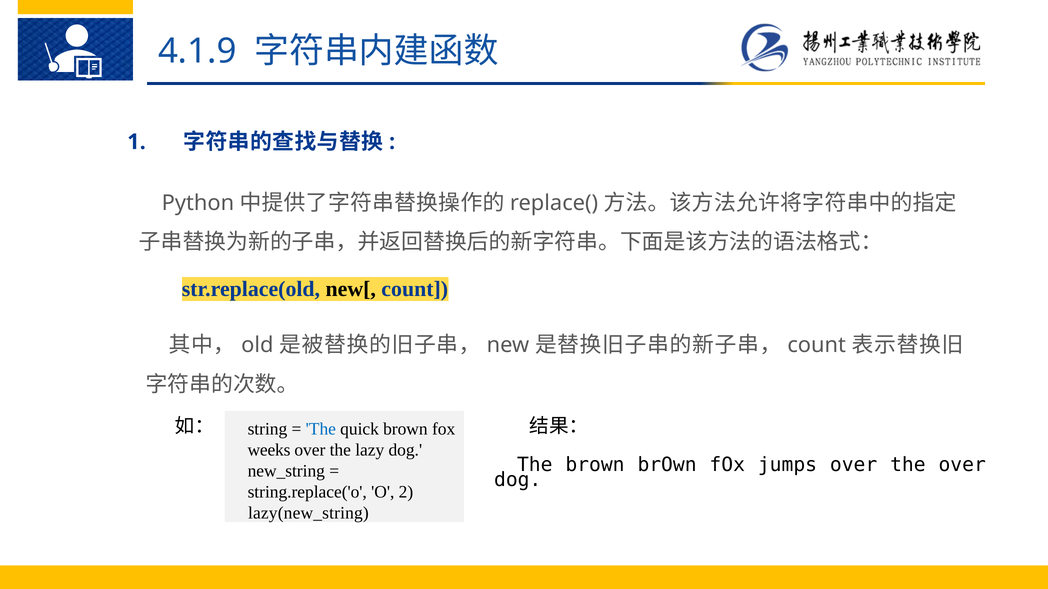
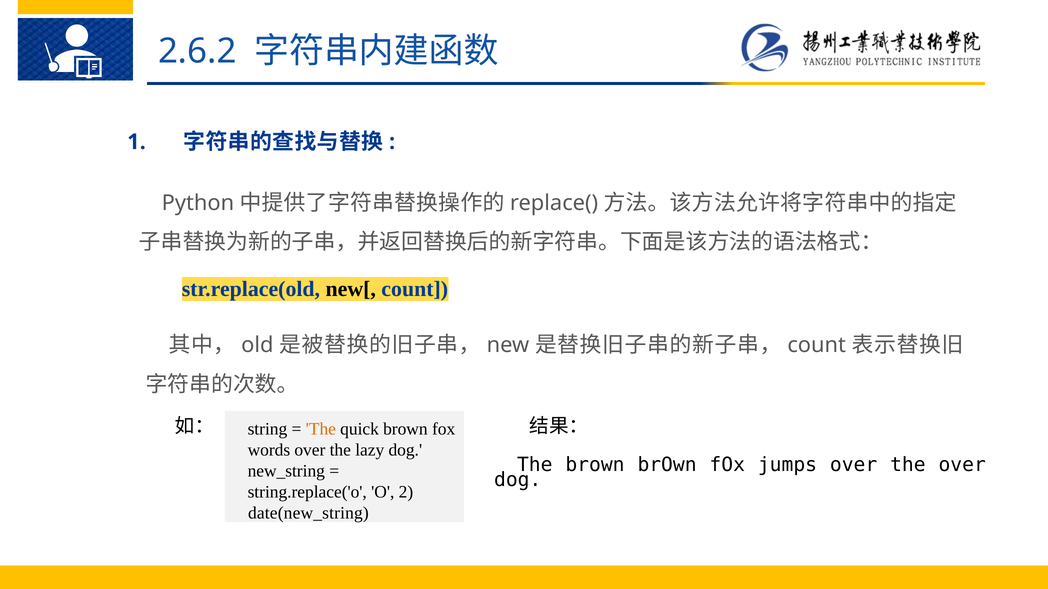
4.1.9: 4.1.9 -> 2.6.2
The at (321, 429) colour: blue -> orange
weeks: weeks -> words
lazy(new_string: lazy(new_string -> date(new_string
